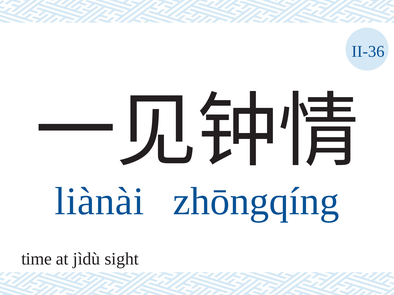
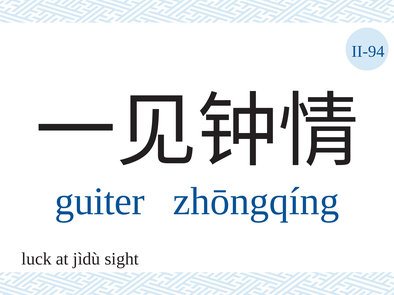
II-36: II-36 -> II-94
liànài: liànài -> guiter
time: time -> luck
